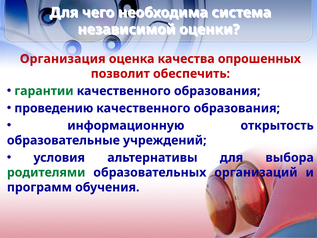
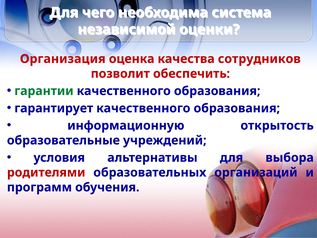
опрошенных: опрошенных -> сотрудников
проведению: проведению -> гарантирует
родителями colour: green -> red
